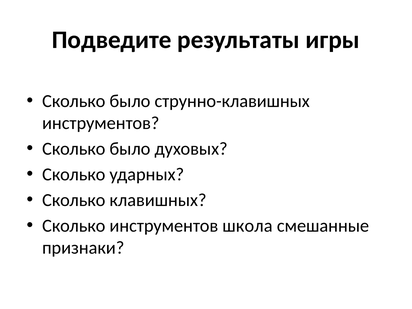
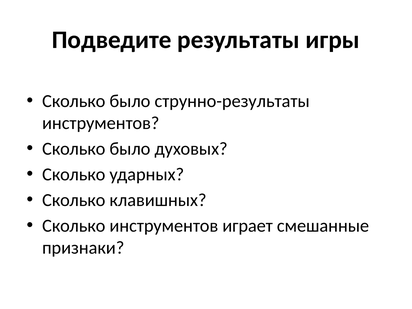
струнно-клавишных: струнно-клавишных -> струнно-результаты
школа: школа -> играет
